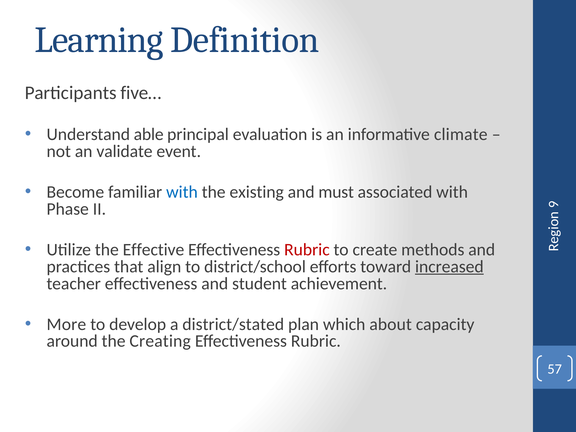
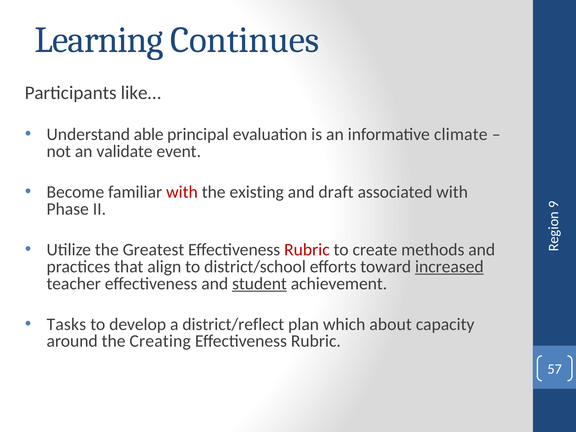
Definition: Definition -> Continues
five…: five… -> like…
with at (182, 192) colour: blue -> red
must: must -> draft
Effective: Effective -> Greatest
student underline: none -> present
More: More -> Tasks
district/stated: district/stated -> district/reflect
